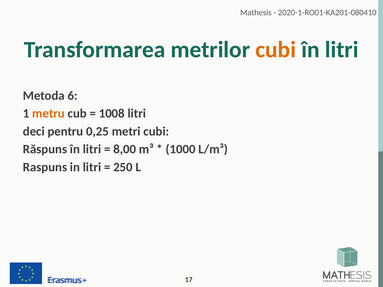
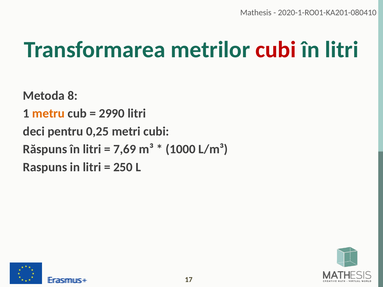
cubi at (276, 50) colour: orange -> red
6: 6 -> 8
1008: 1008 -> 2990
8,00: 8,00 -> 7,69
